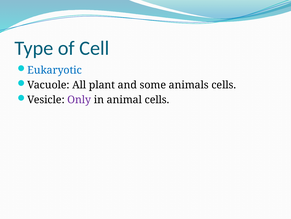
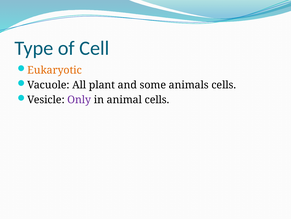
Eukaryotic colour: blue -> orange
